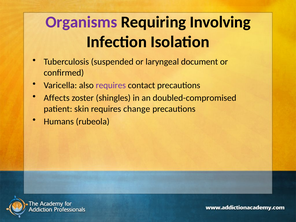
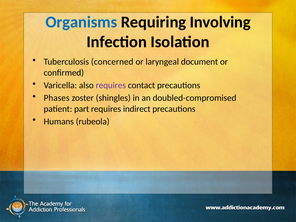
Organisms colour: purple -> blue
suspended: suspended -> concerned
Affects: Affects -> Phases
skin: skin -> part
change: change -> indirect
